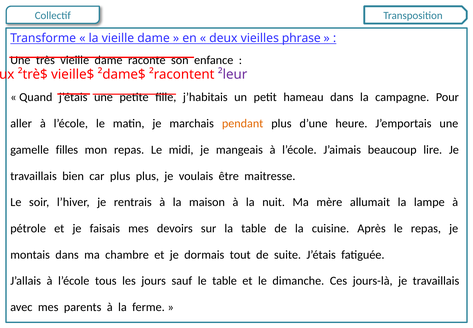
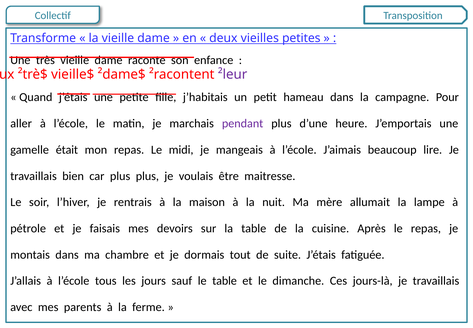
phrase: phrase -> petites
pendant colour: orange -> purple
filles: filles -> était
